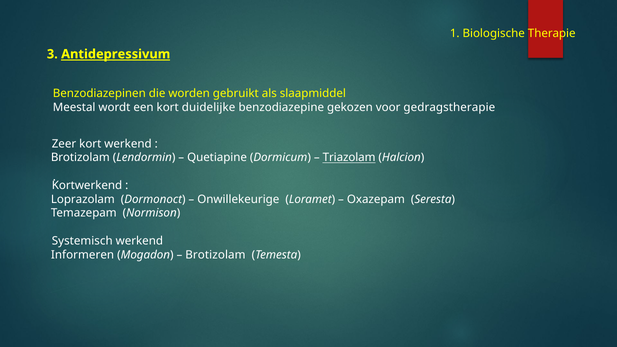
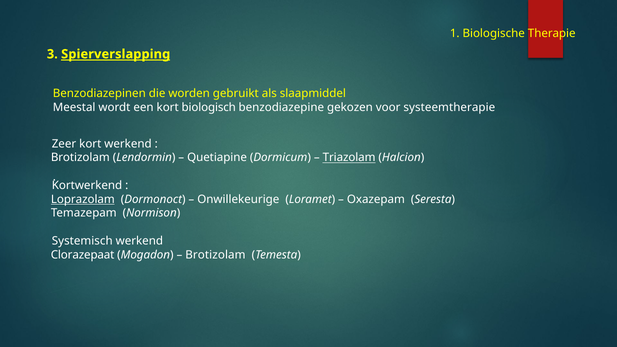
Antidepressivum: Antidepressivum -> Spierverslapping
duidelijke: duidelijke -> biologisch
gedragstherapie: gedragstherapie -> systeemtherapie
Loprazolam underline: none -> present
Informeren: Informeren -> Clorazepaat
